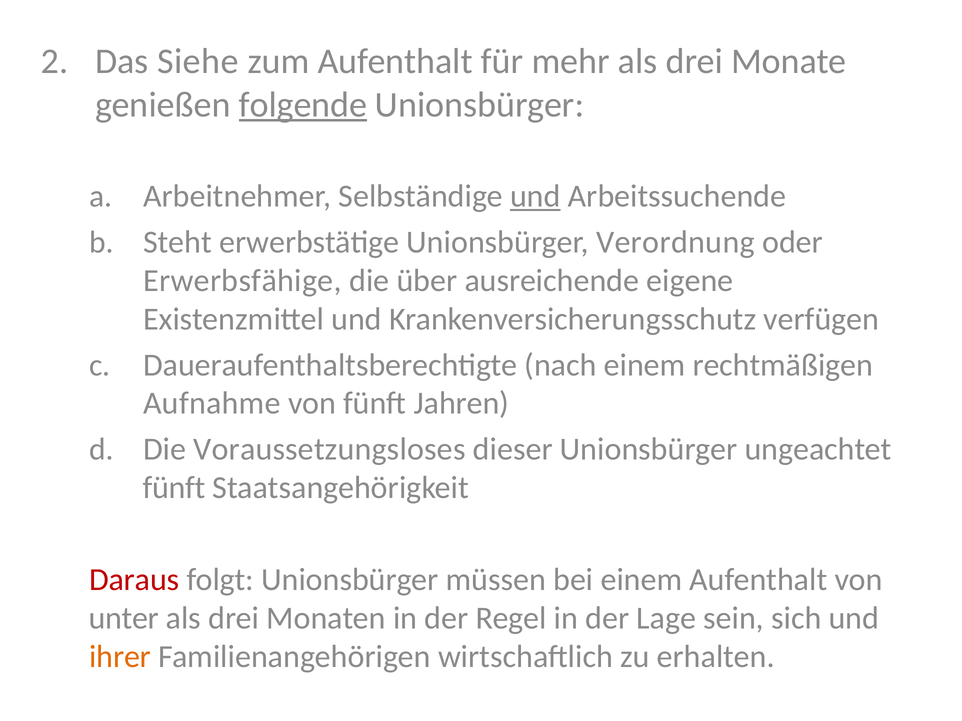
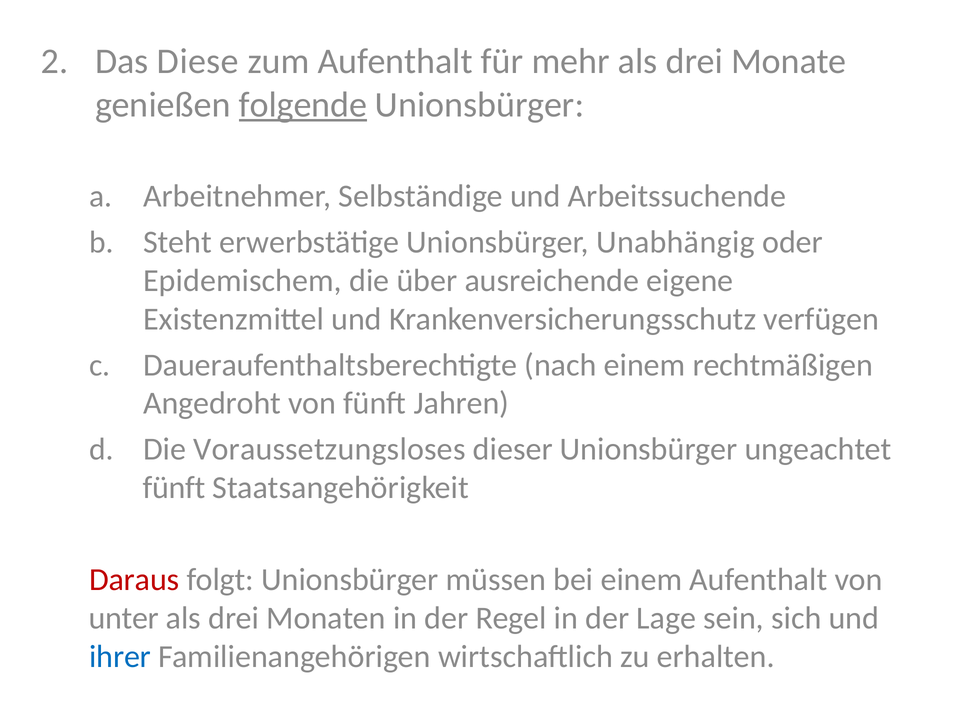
Siehe: Siehe -> Diese
und at (535, 196) underline: present -> none
Verordnung: Verordnung -> Unabhängig
Erwerbsfähige: Erwerbsfähige -> Epidemischem
Aufnahme: Aufnahme -> Angedroht
ihrer colour: orange -> blue
